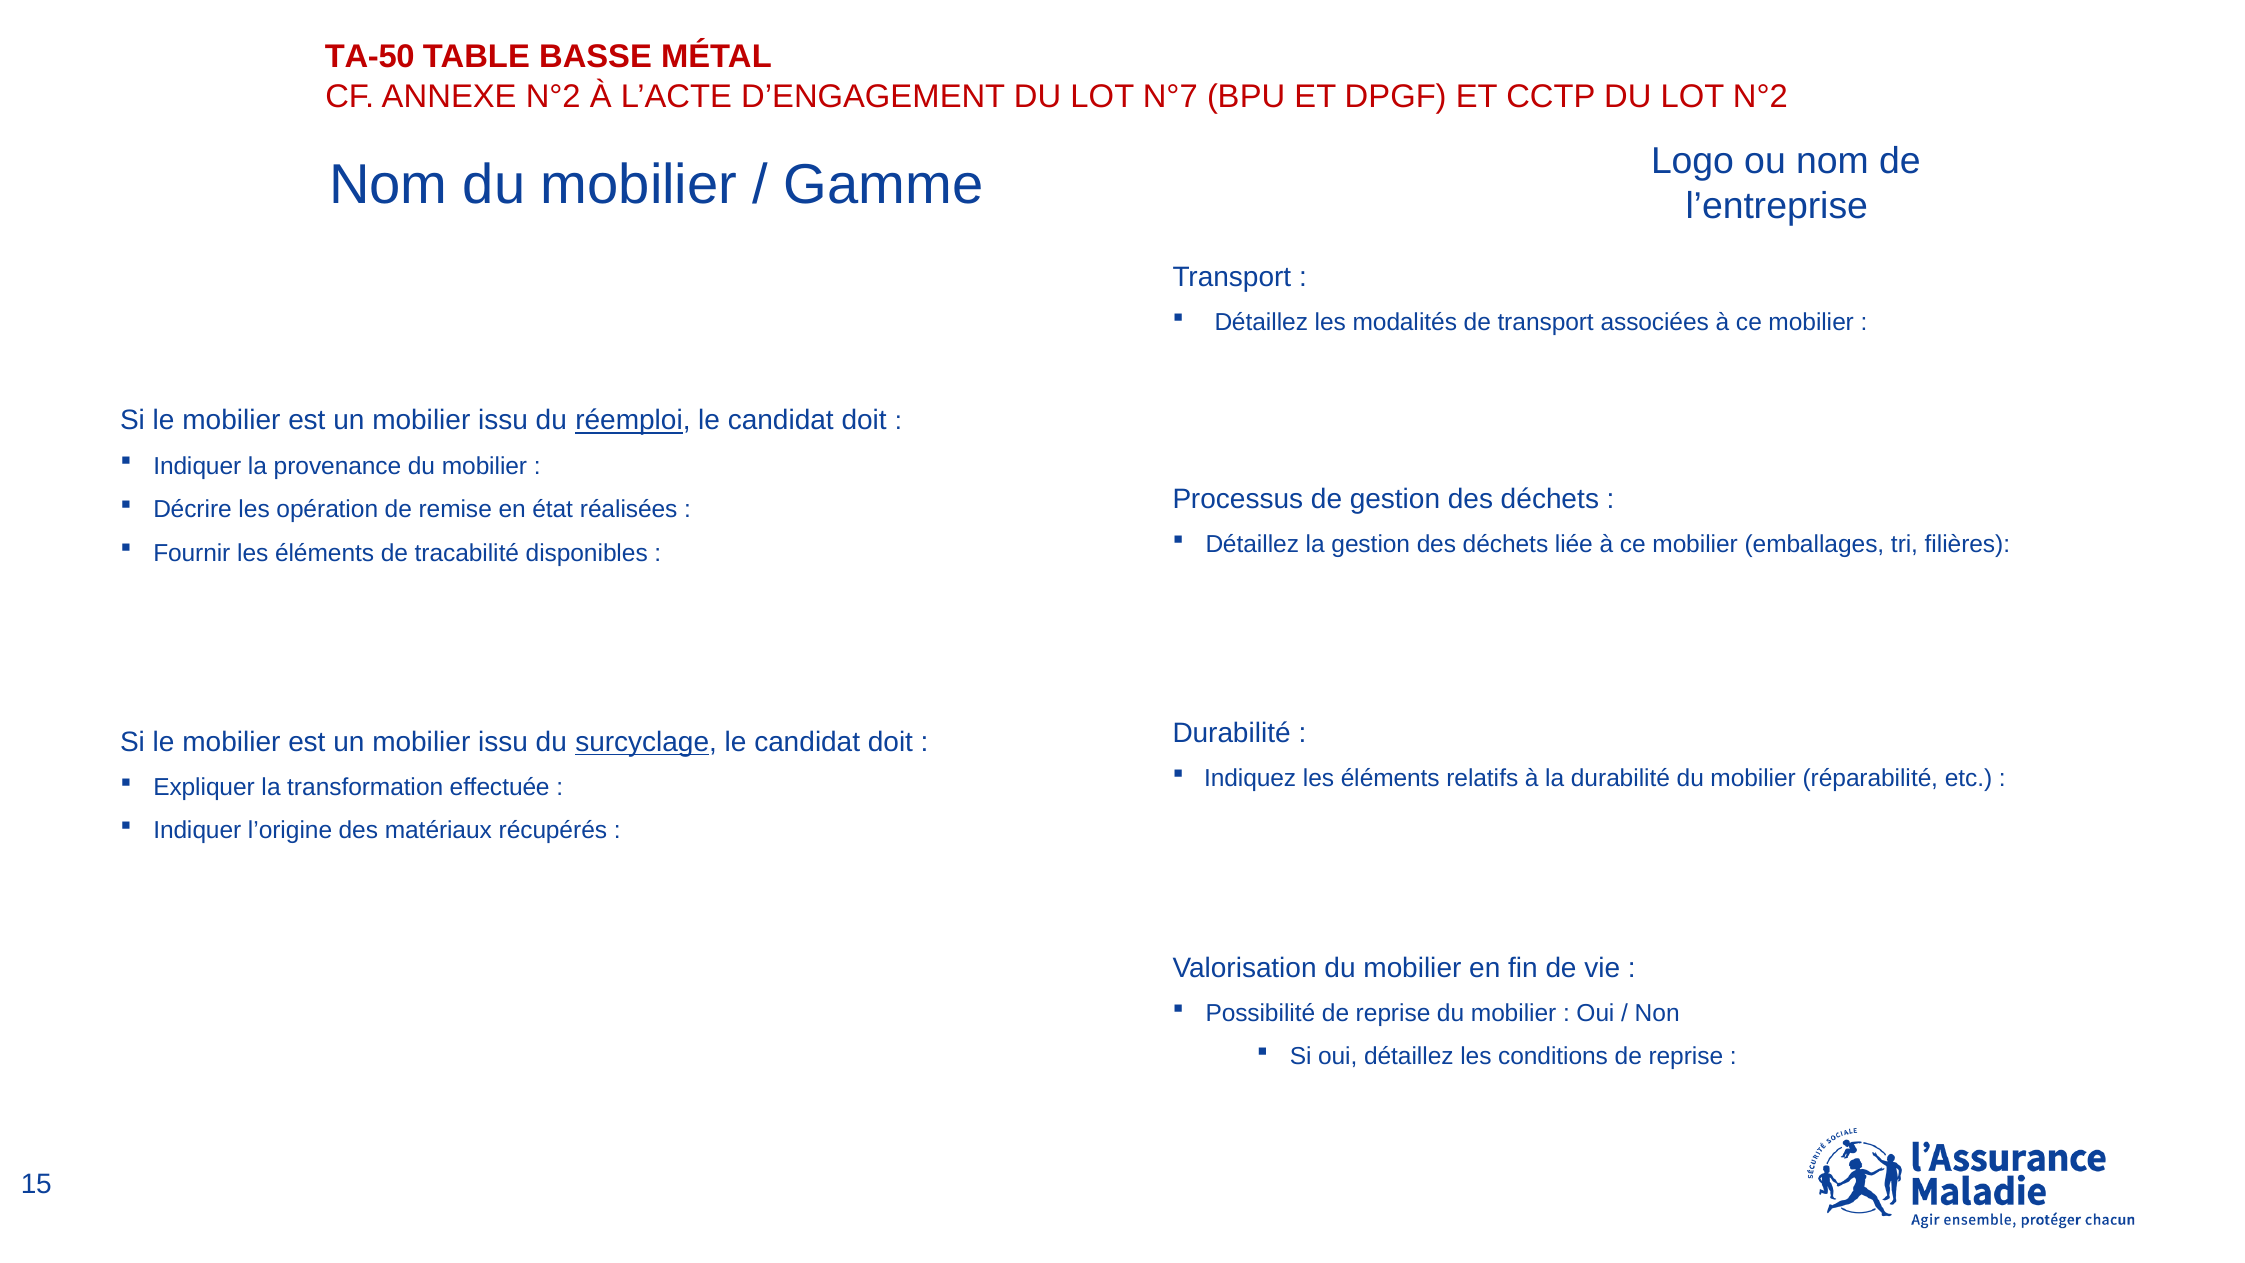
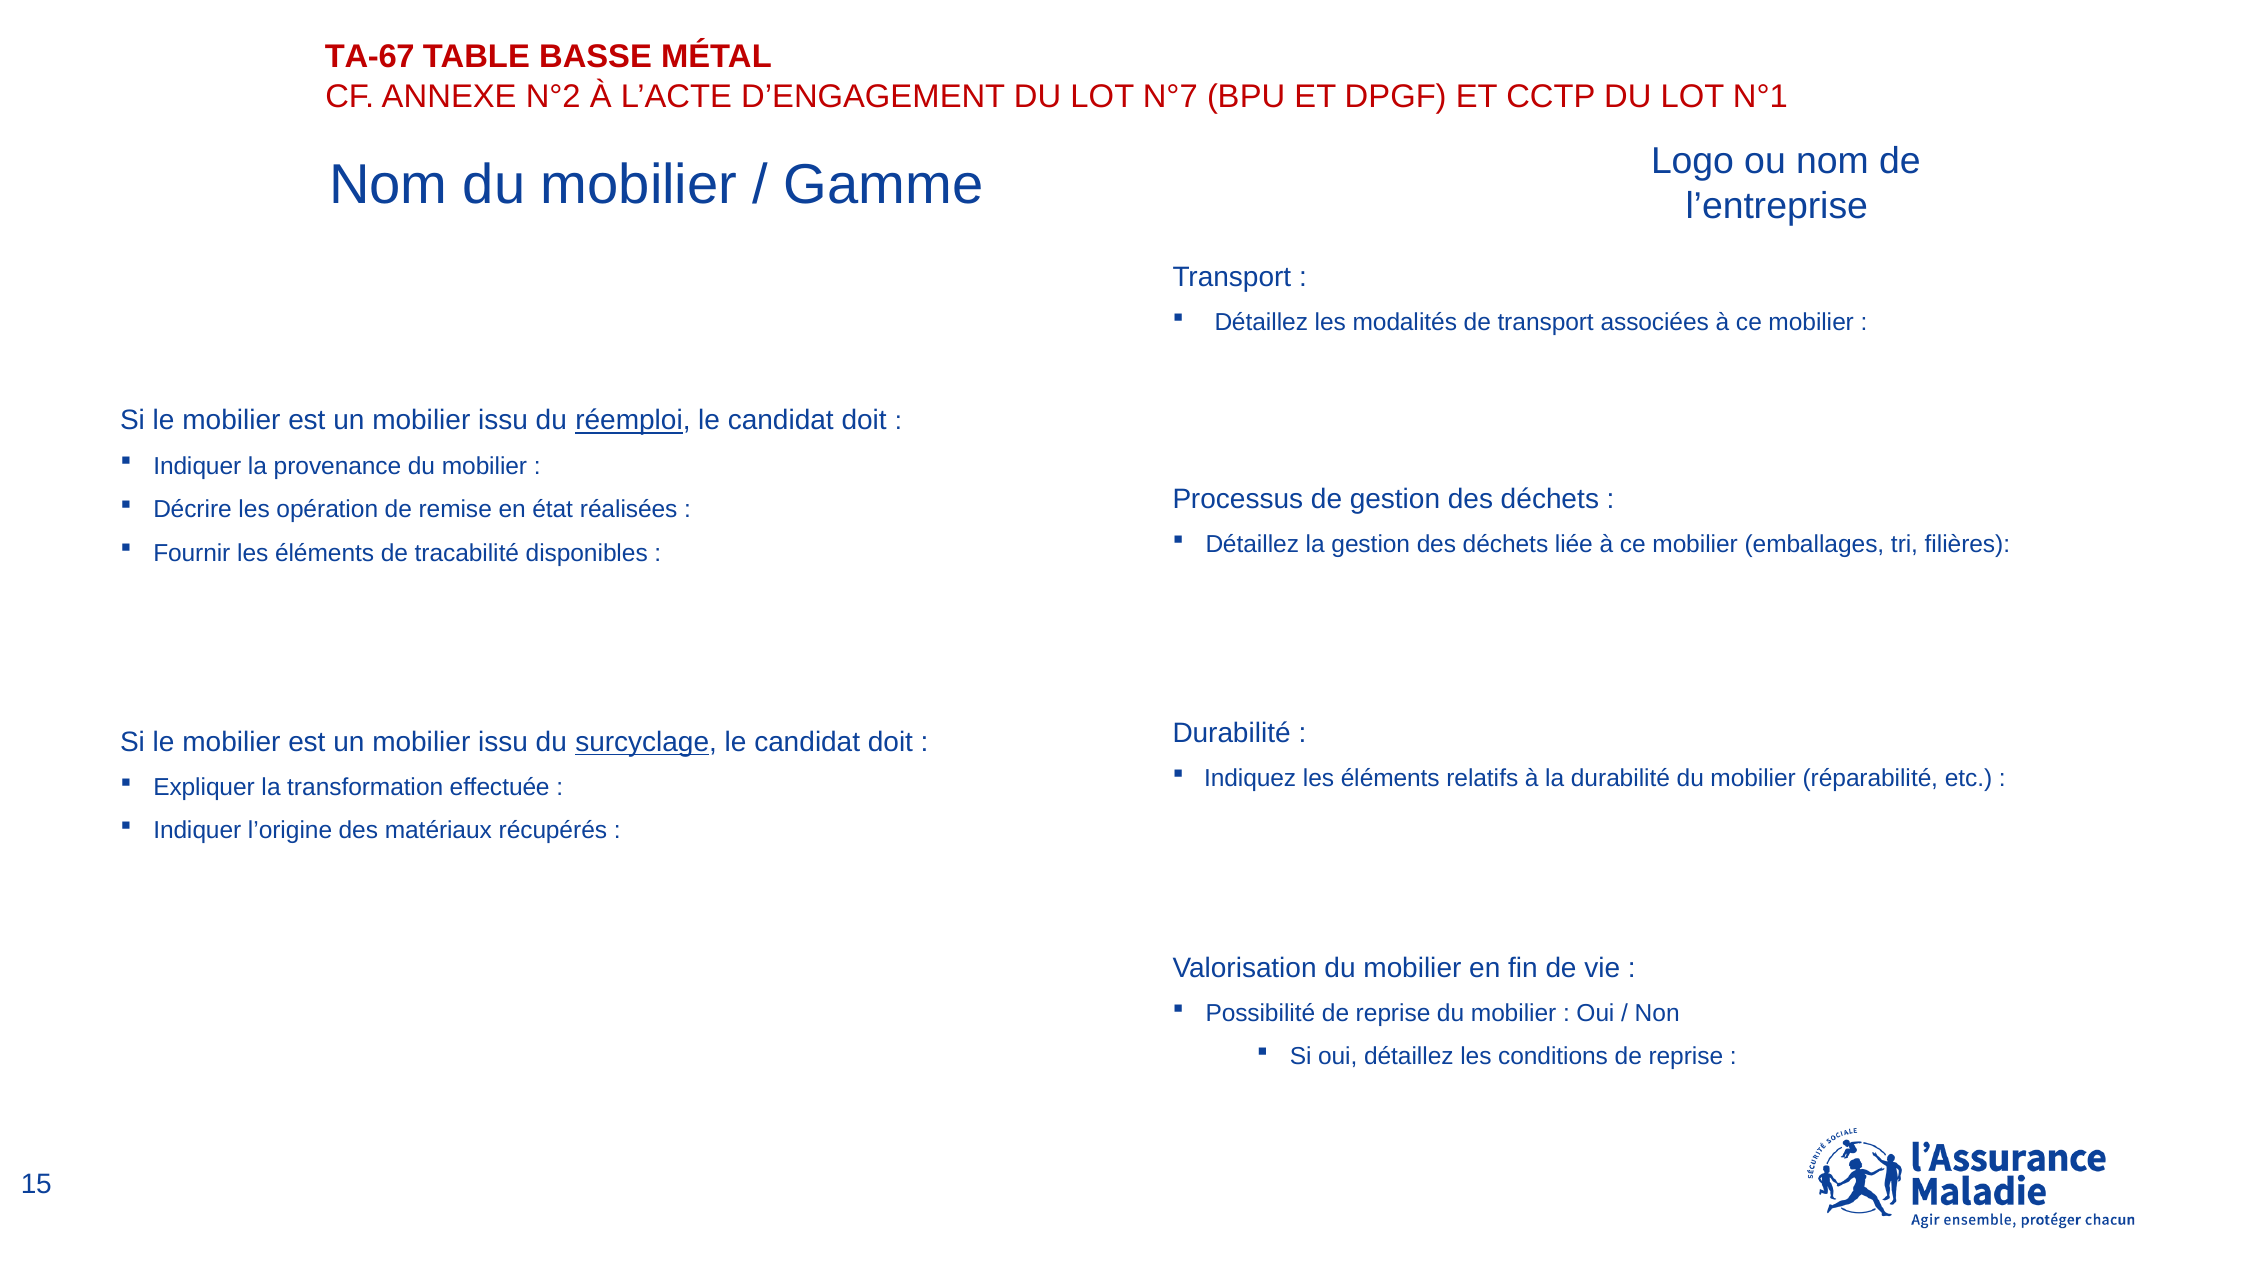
TA-50: TA-50 -> TA-67
LOT N°2: N°2 -> N°1
